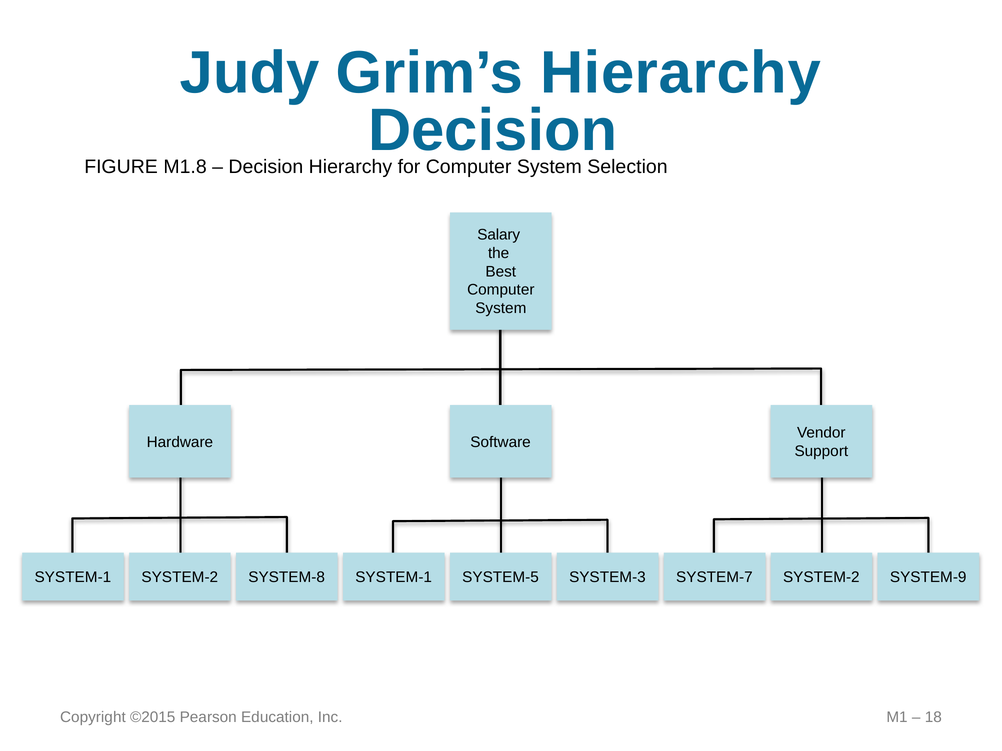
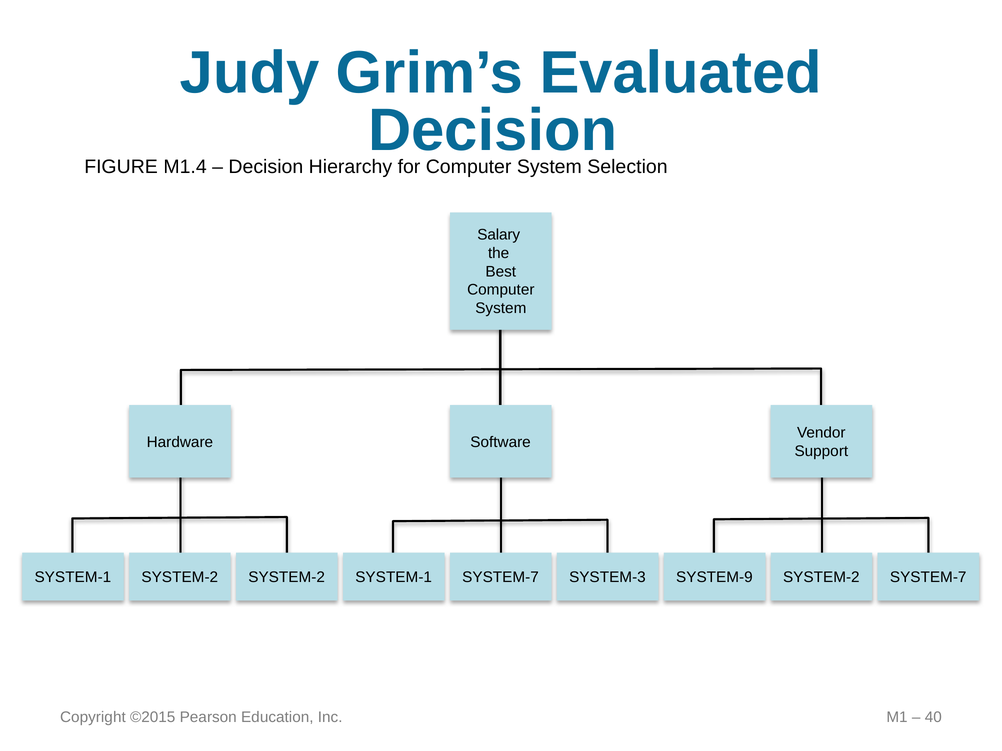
Grim’s Hierarchy: Hierarchy -> Evaluated
M1.8: M1.8 -> M1.4
SYSTEM-2 SYSTEM-8: SYSTEM-8 -> SYSTEM-2
SYSTEM-1 SYSTEM-5: SYSTEM-5 -> SYSTEM-7
SYSTEM-7: SYSTEM-7 -> SYSTEM-9
SYSTEM-2 SYSTEM-9: SYSTEM-9 -> SYSTEM-7
18: 18 -> 40
